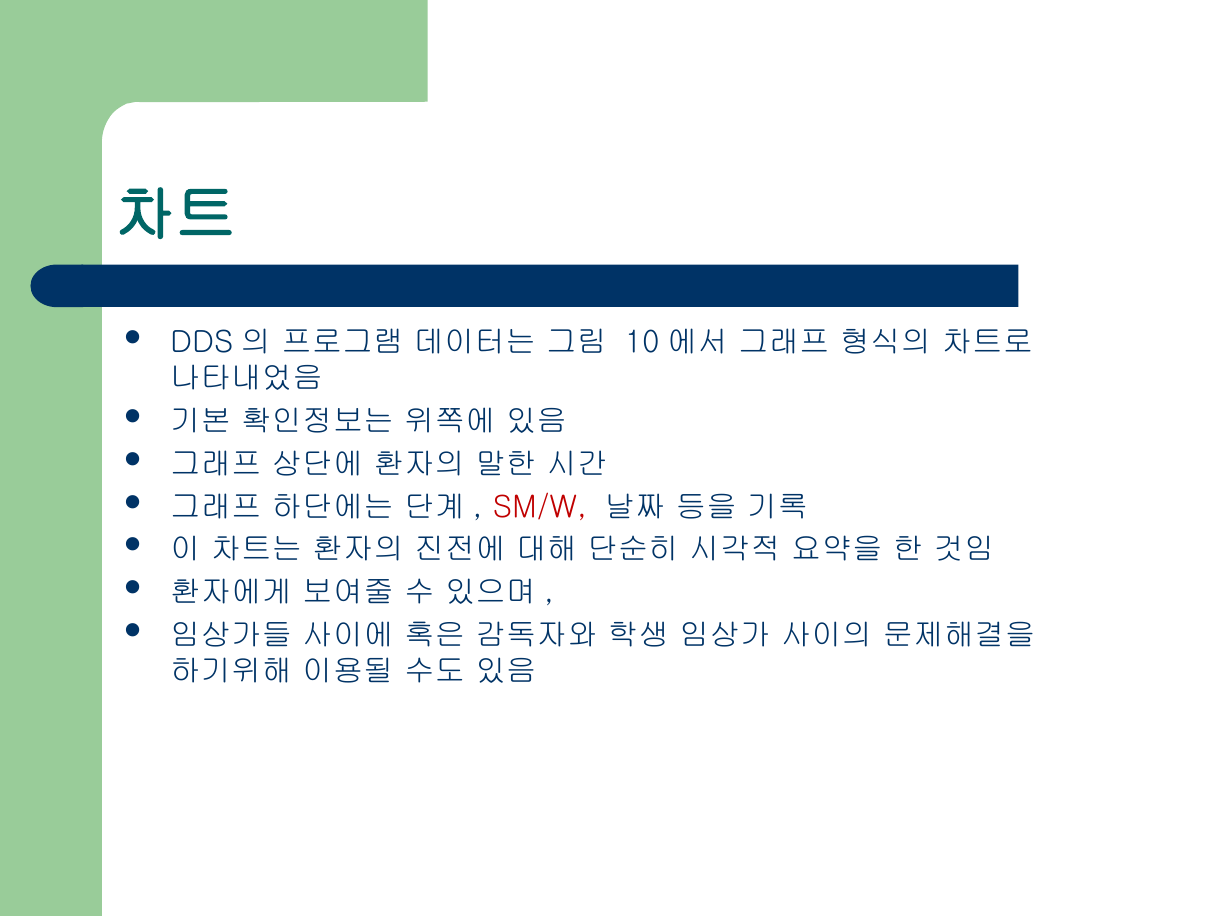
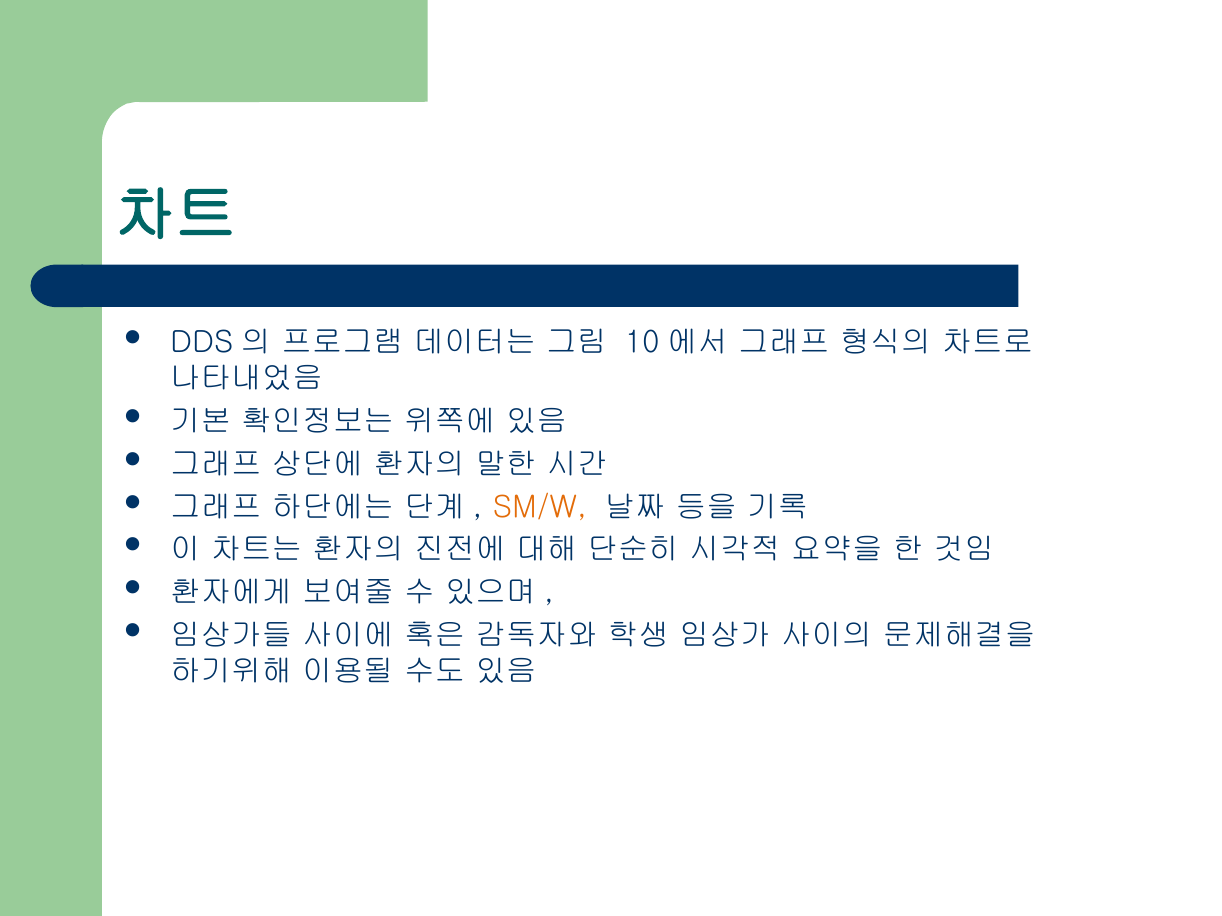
SM/W colour: red -> orange
